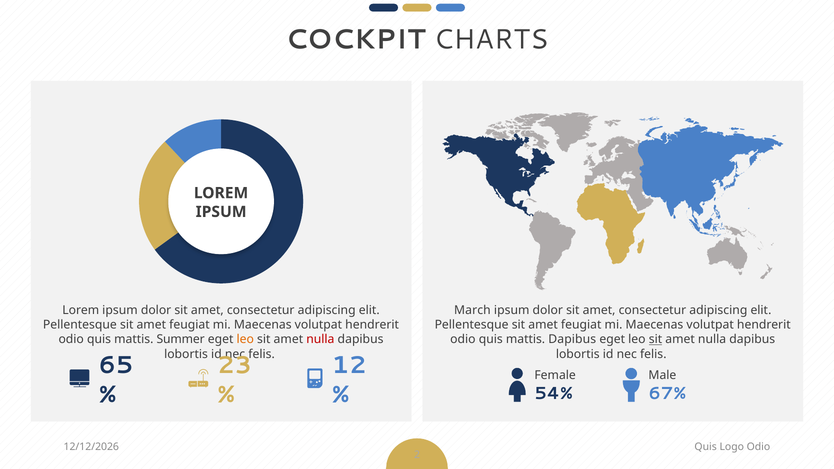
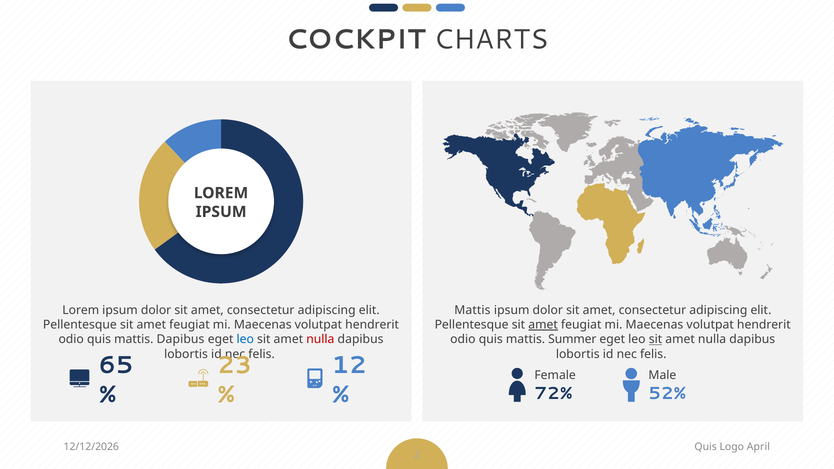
March at (472, 310): March -> Mattis
amet at (543, 325) underline: none -> present
mattis Summer: Summer -> Dapibus
leo at (245, 340) colour: orange -> blue
mattis Dapibus: Dapibus -> Summer
54%: 54% -> 72%
67%: 67% -> 52%
Logo Odio: Odio -> April
